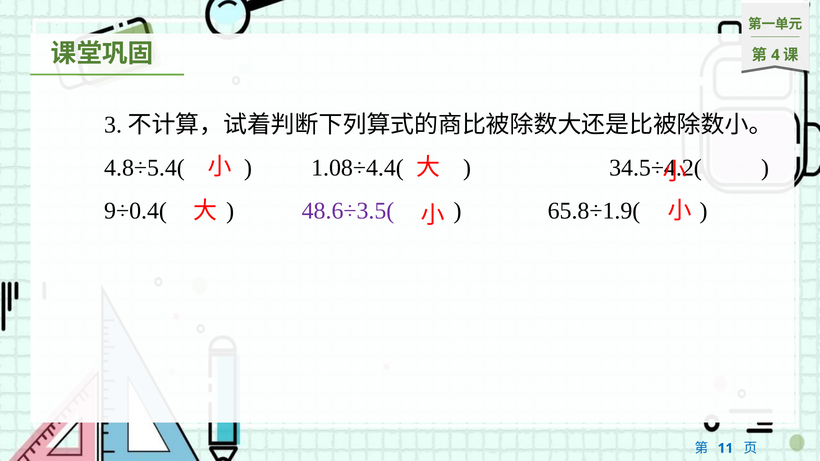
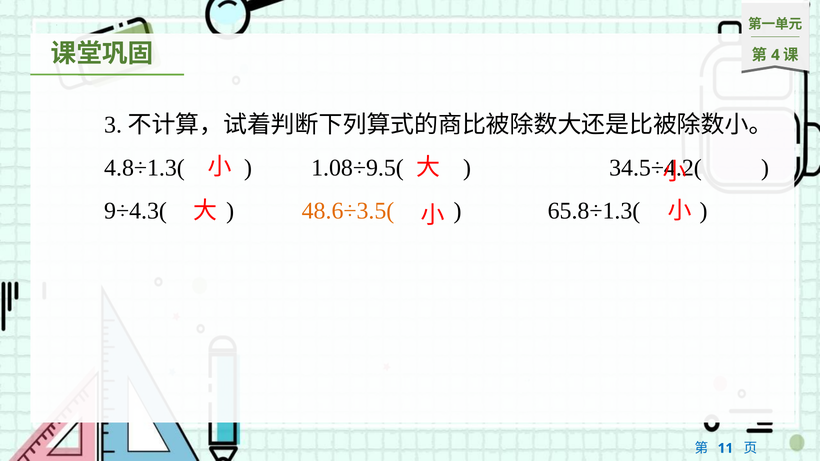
4.8÷5.4(: 4.8÷5.4( -> 4.8÷1.3(
1.08÷4.4(: 1.08÷4.4( -> 1.08÷9.5(
9÷0.4(: 9÷0.4( -> 9÷4.3(
48.6÷3.5( colour: purple -> orange
65.8÷1.9(: 65.8÷1.9( -> 65.8÷1.3(
